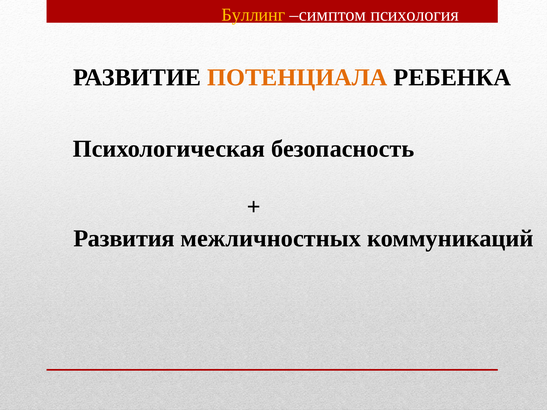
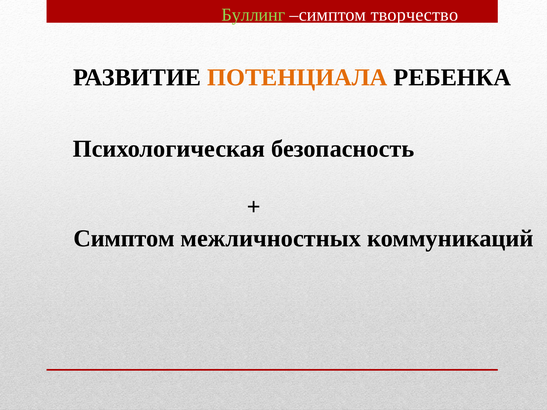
Буллинг colour: yellow -> light green
психология: психология -> творчество
Развития at (124, 239): Развития -> Симптом
